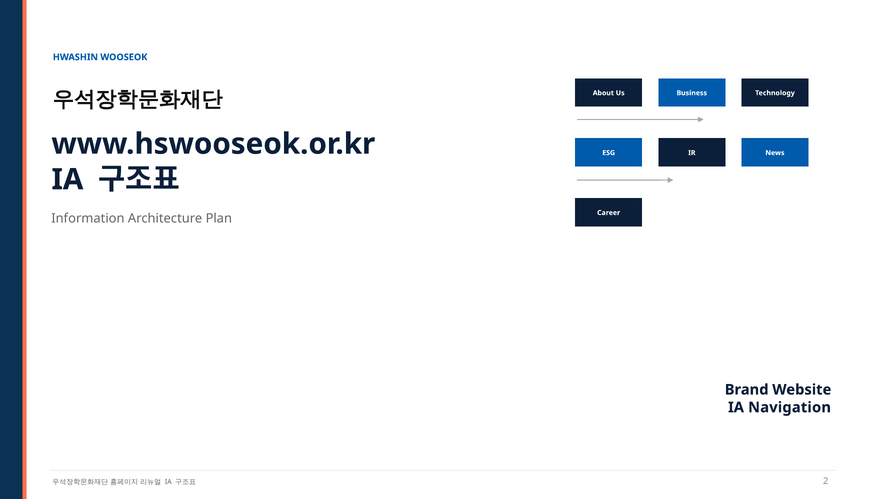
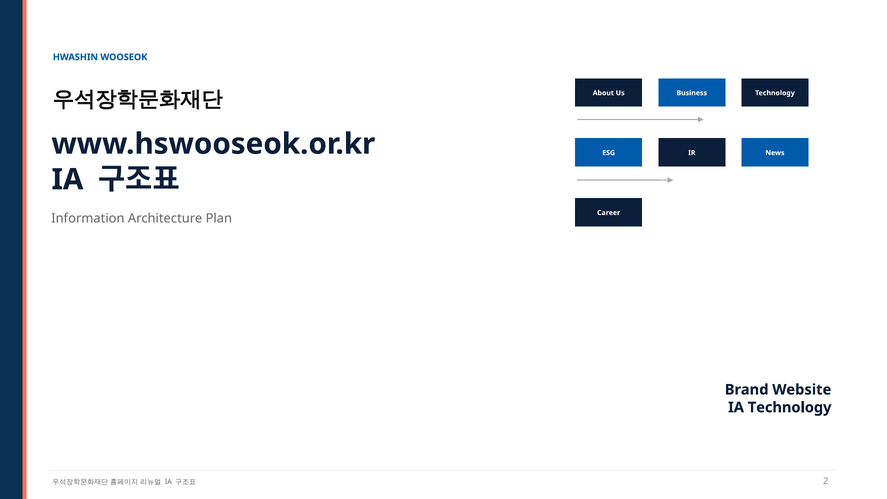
IA Navigation: Navigation -> Technology
